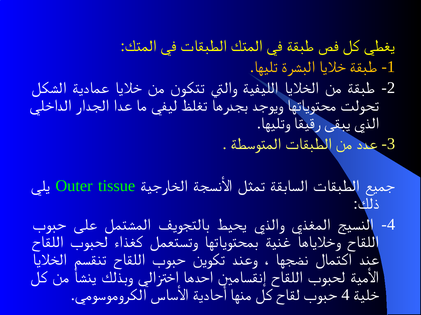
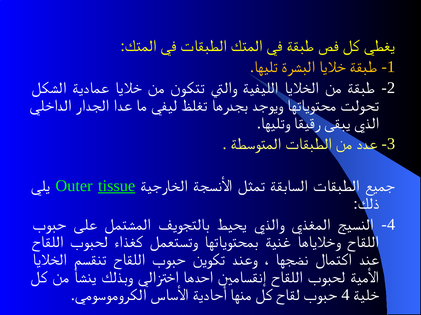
tissue underline: none -> present
